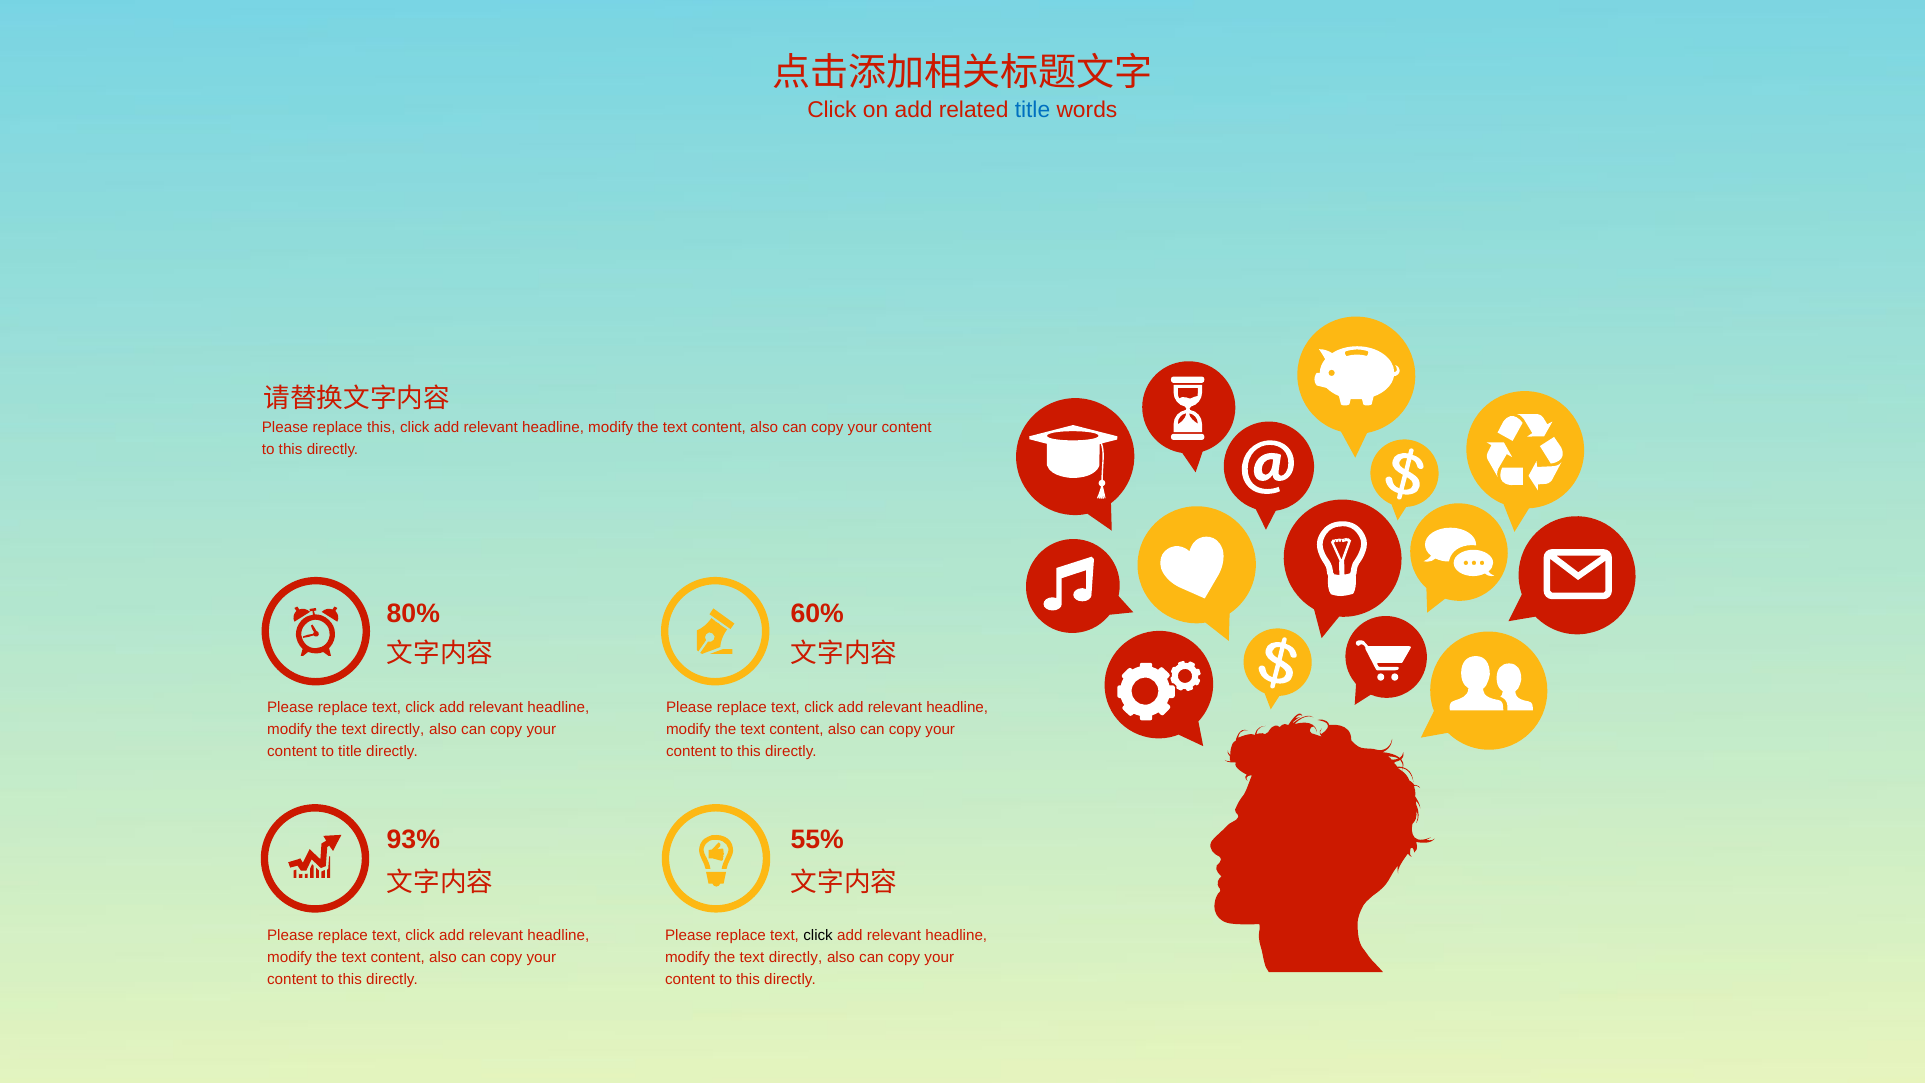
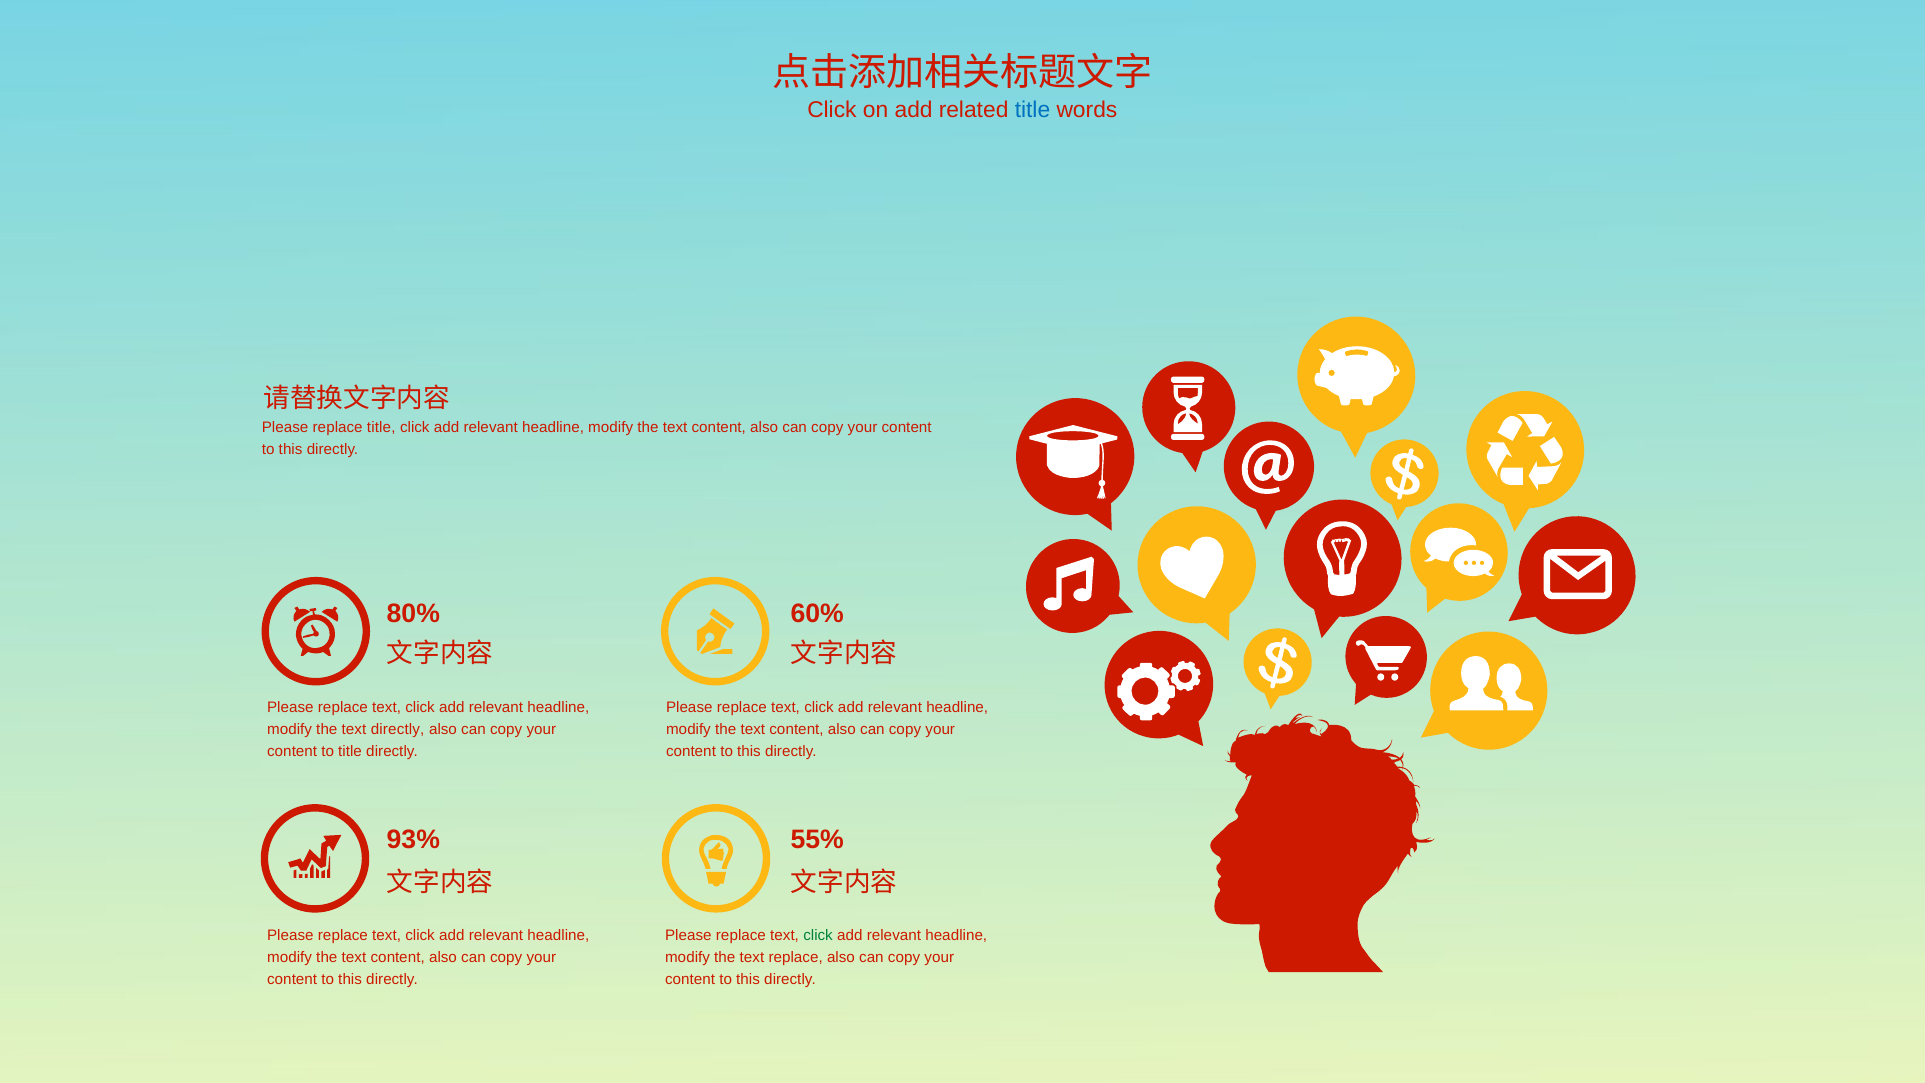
replace this: this -> title
click at (818, 935) colour: black -> green
directly at (796, 957): directly -> replace
